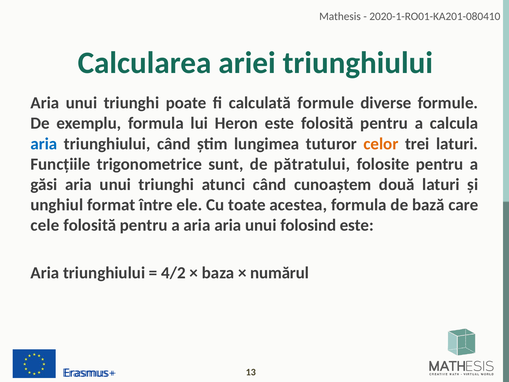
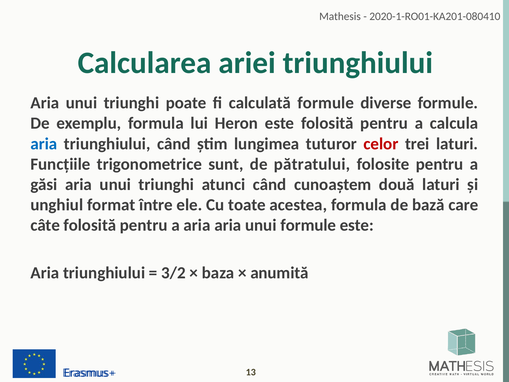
celor colour: orange -> red
cele: cele -> câte
unui folosind: folosind -> formule
4/2: 4/2 -> 3/2
numărul: numărul -> anumită
